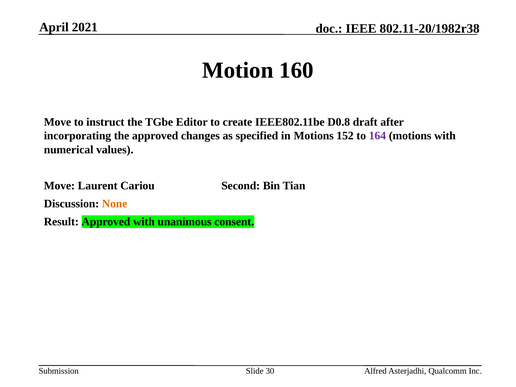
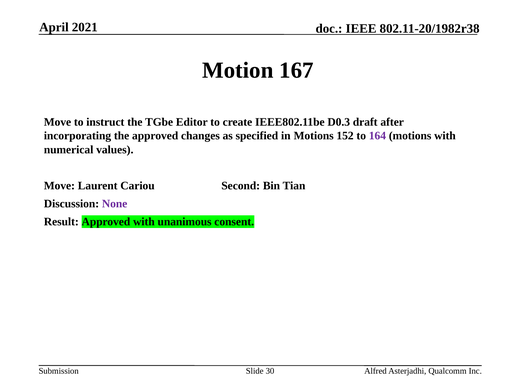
160: 160 -> 167
D0.8: D0.8 -> D0.3
None colour: orange -> purple
